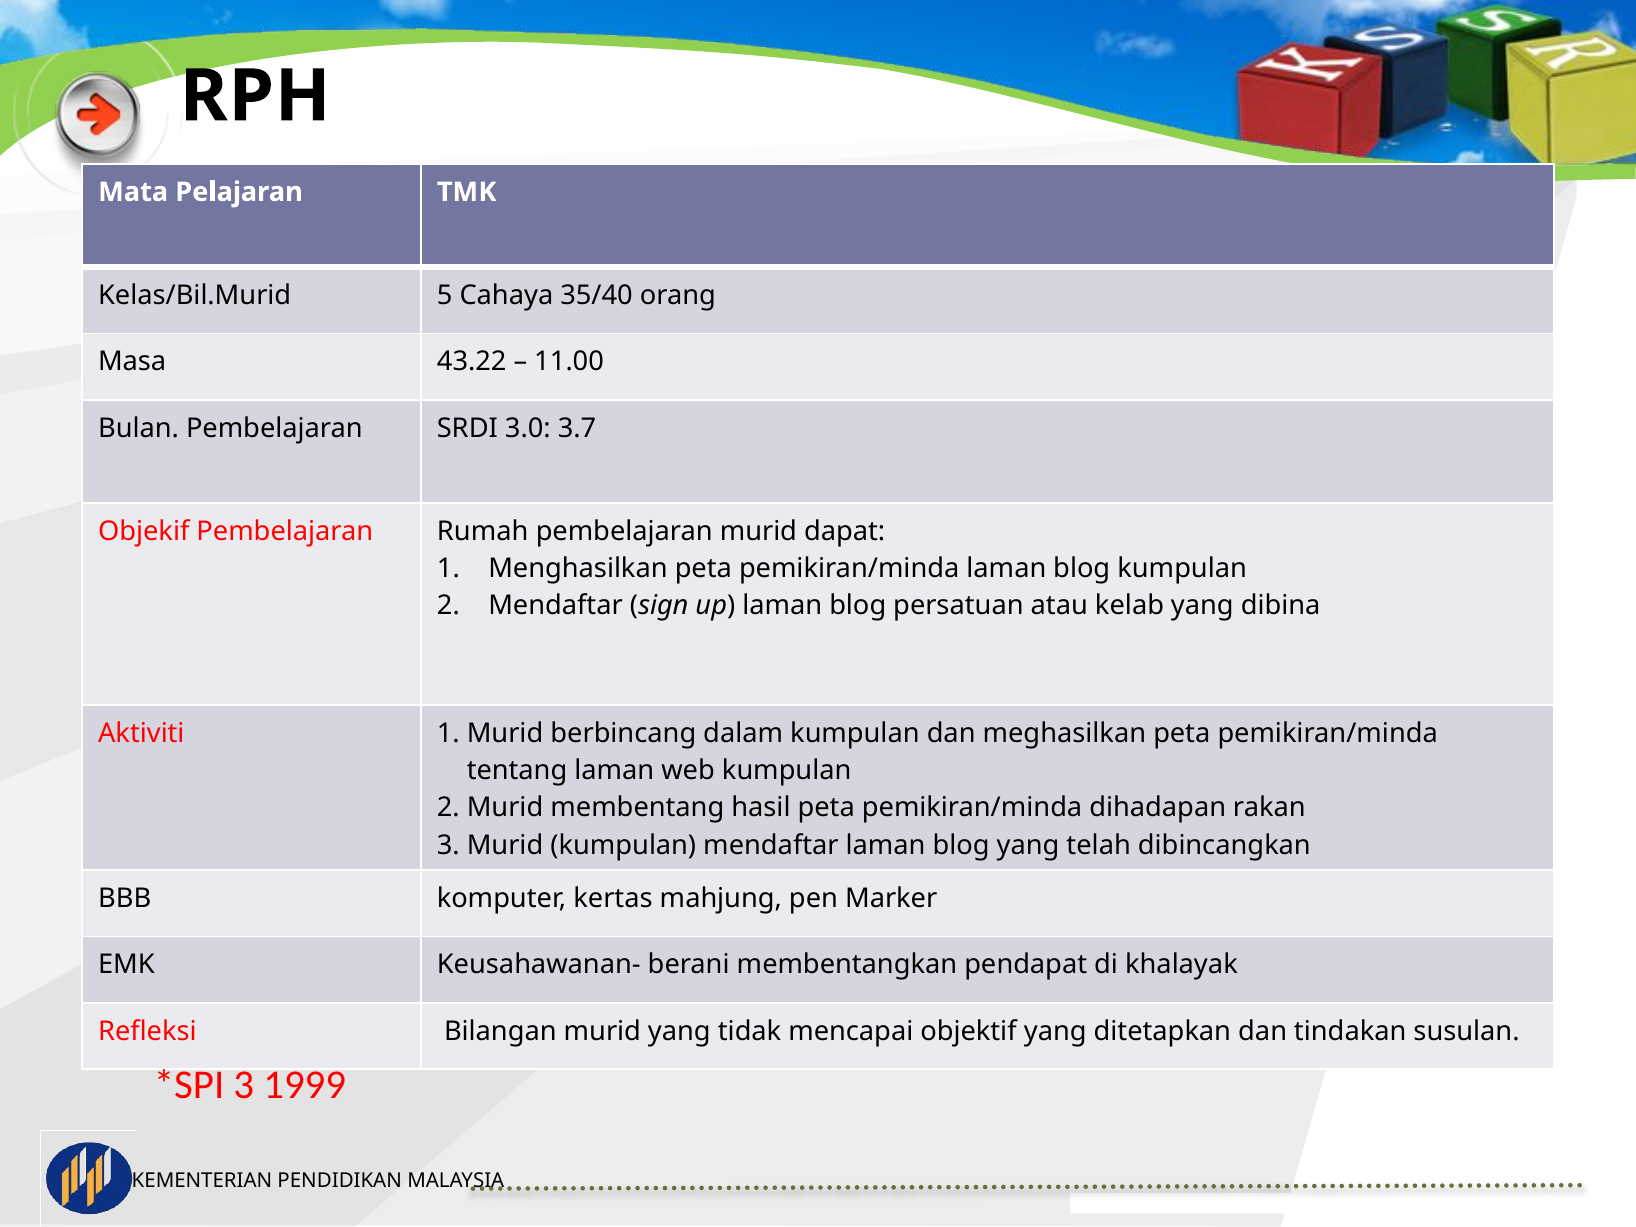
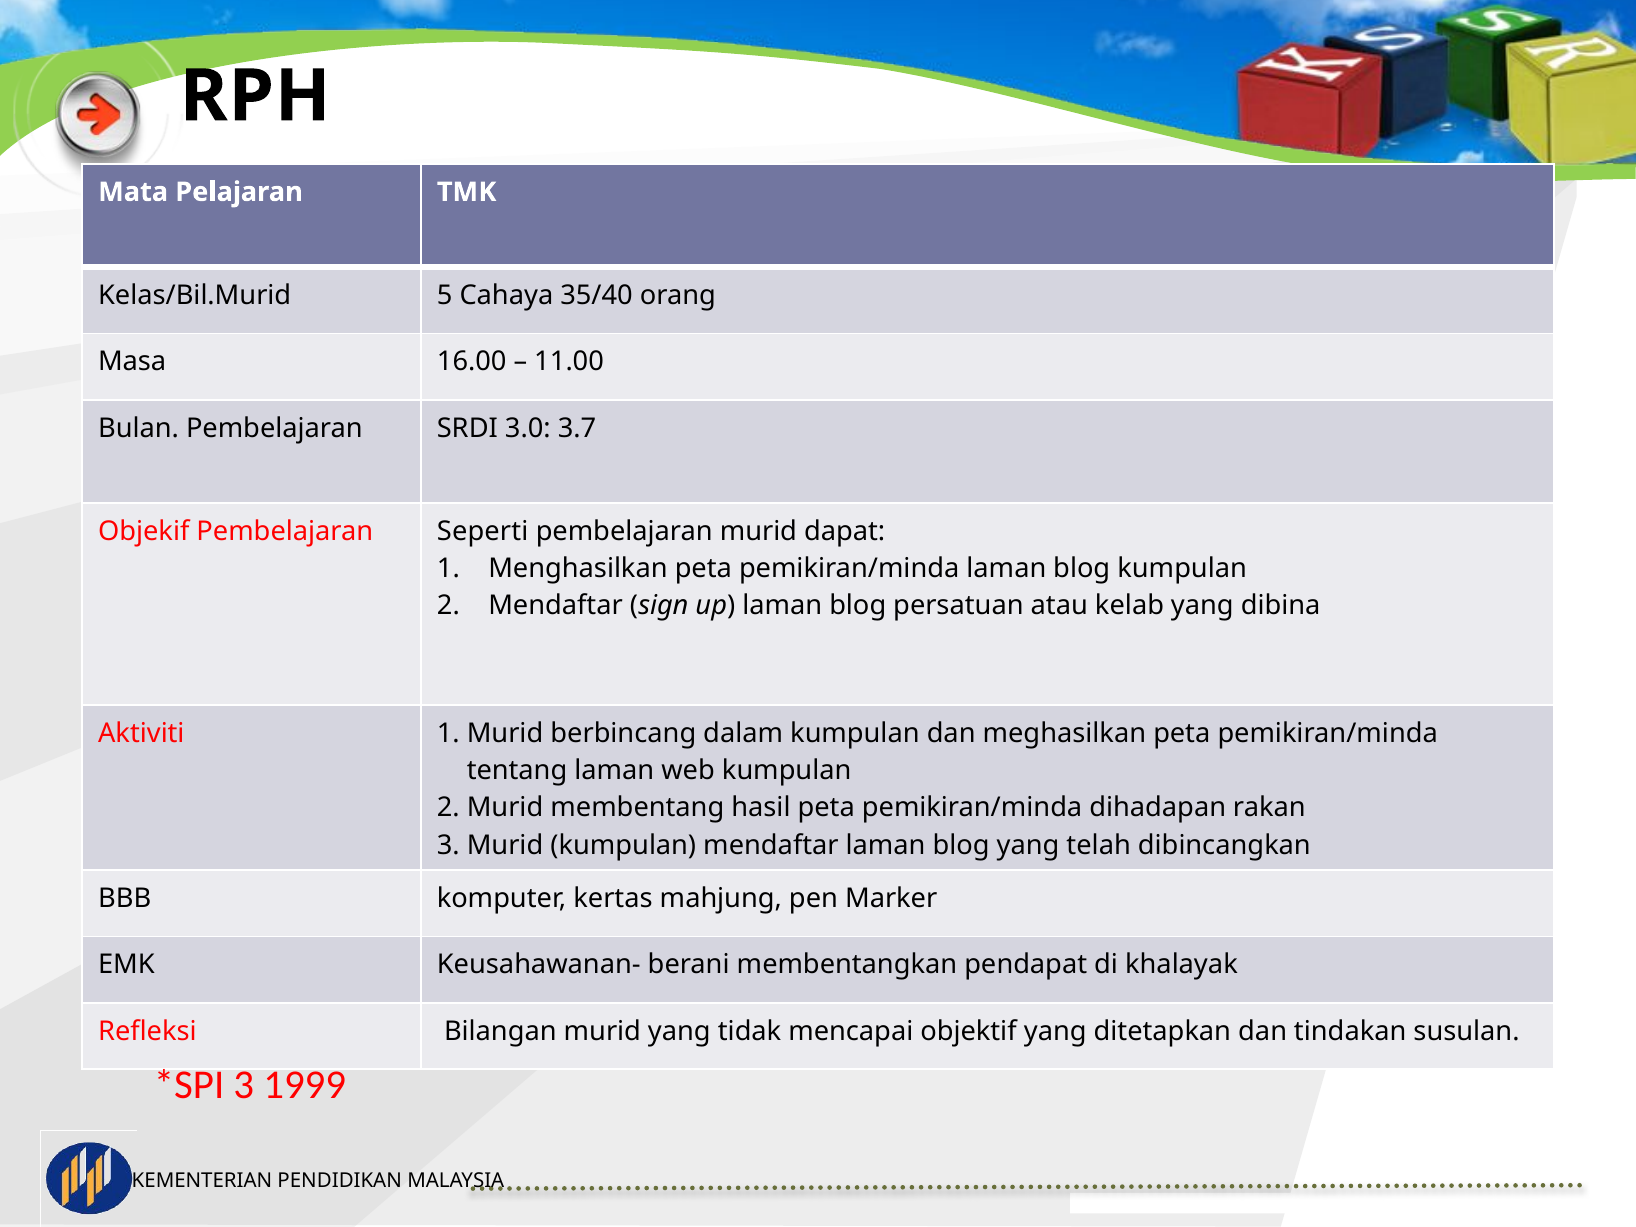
43.22: 43.22 -> 16.00
Rumah: Rumah -> Seperti
